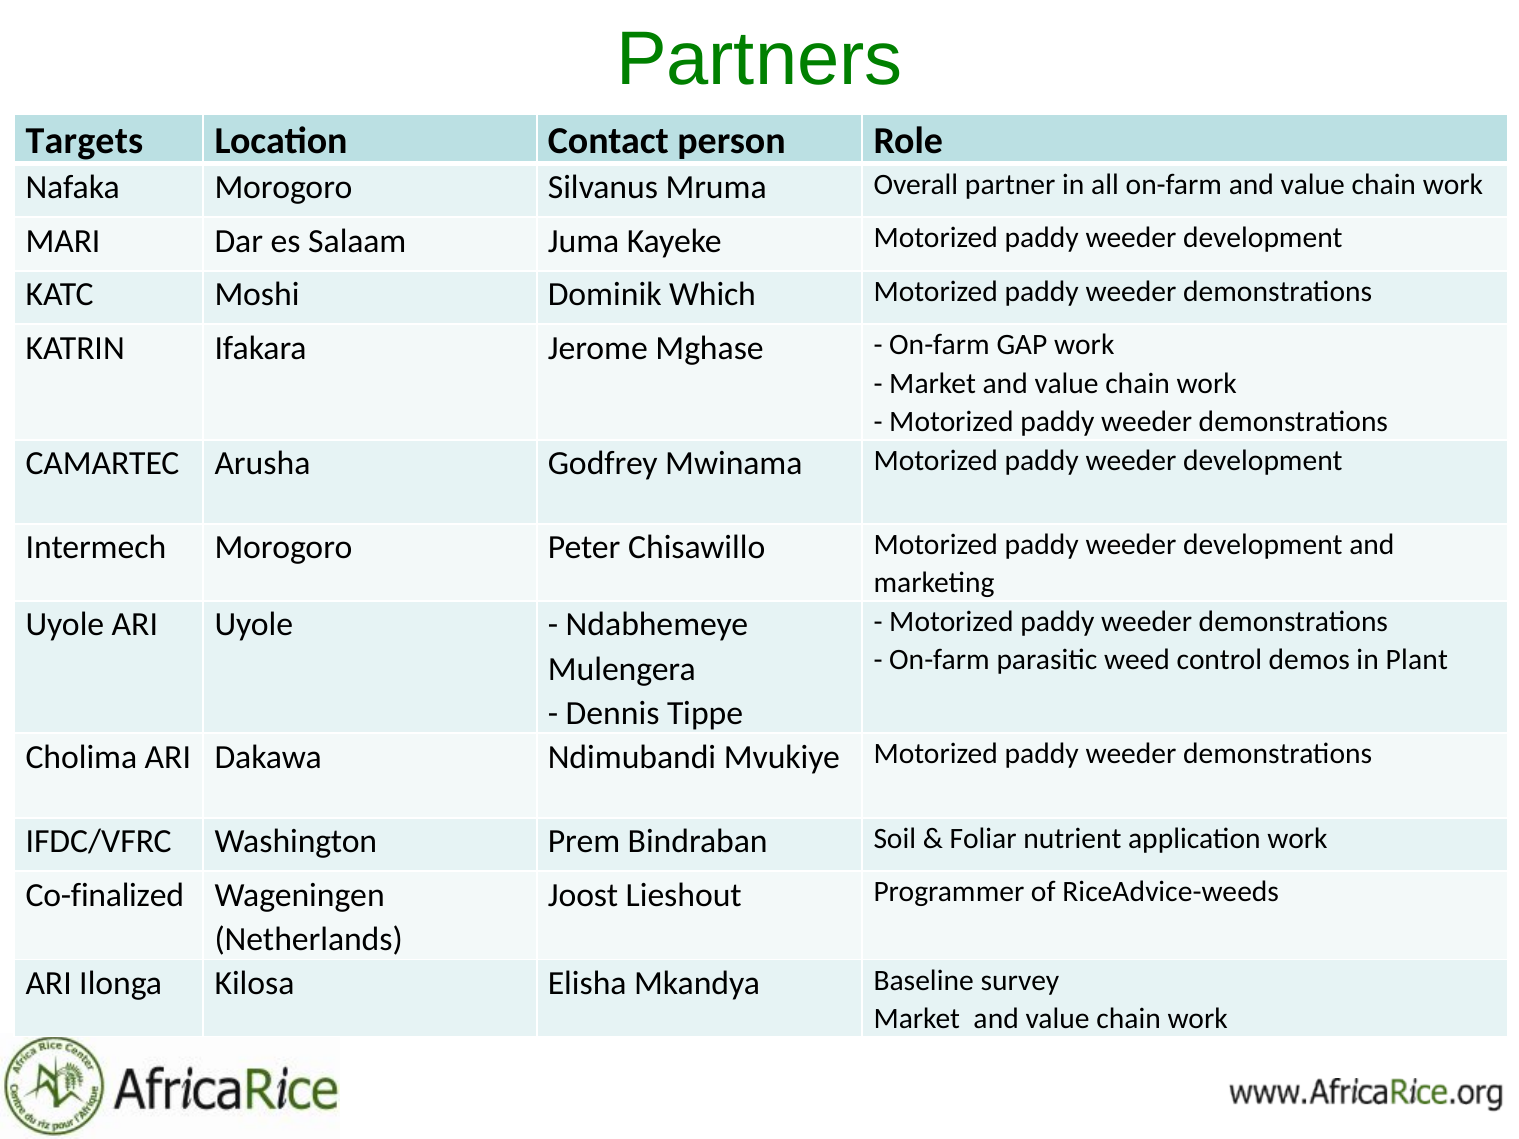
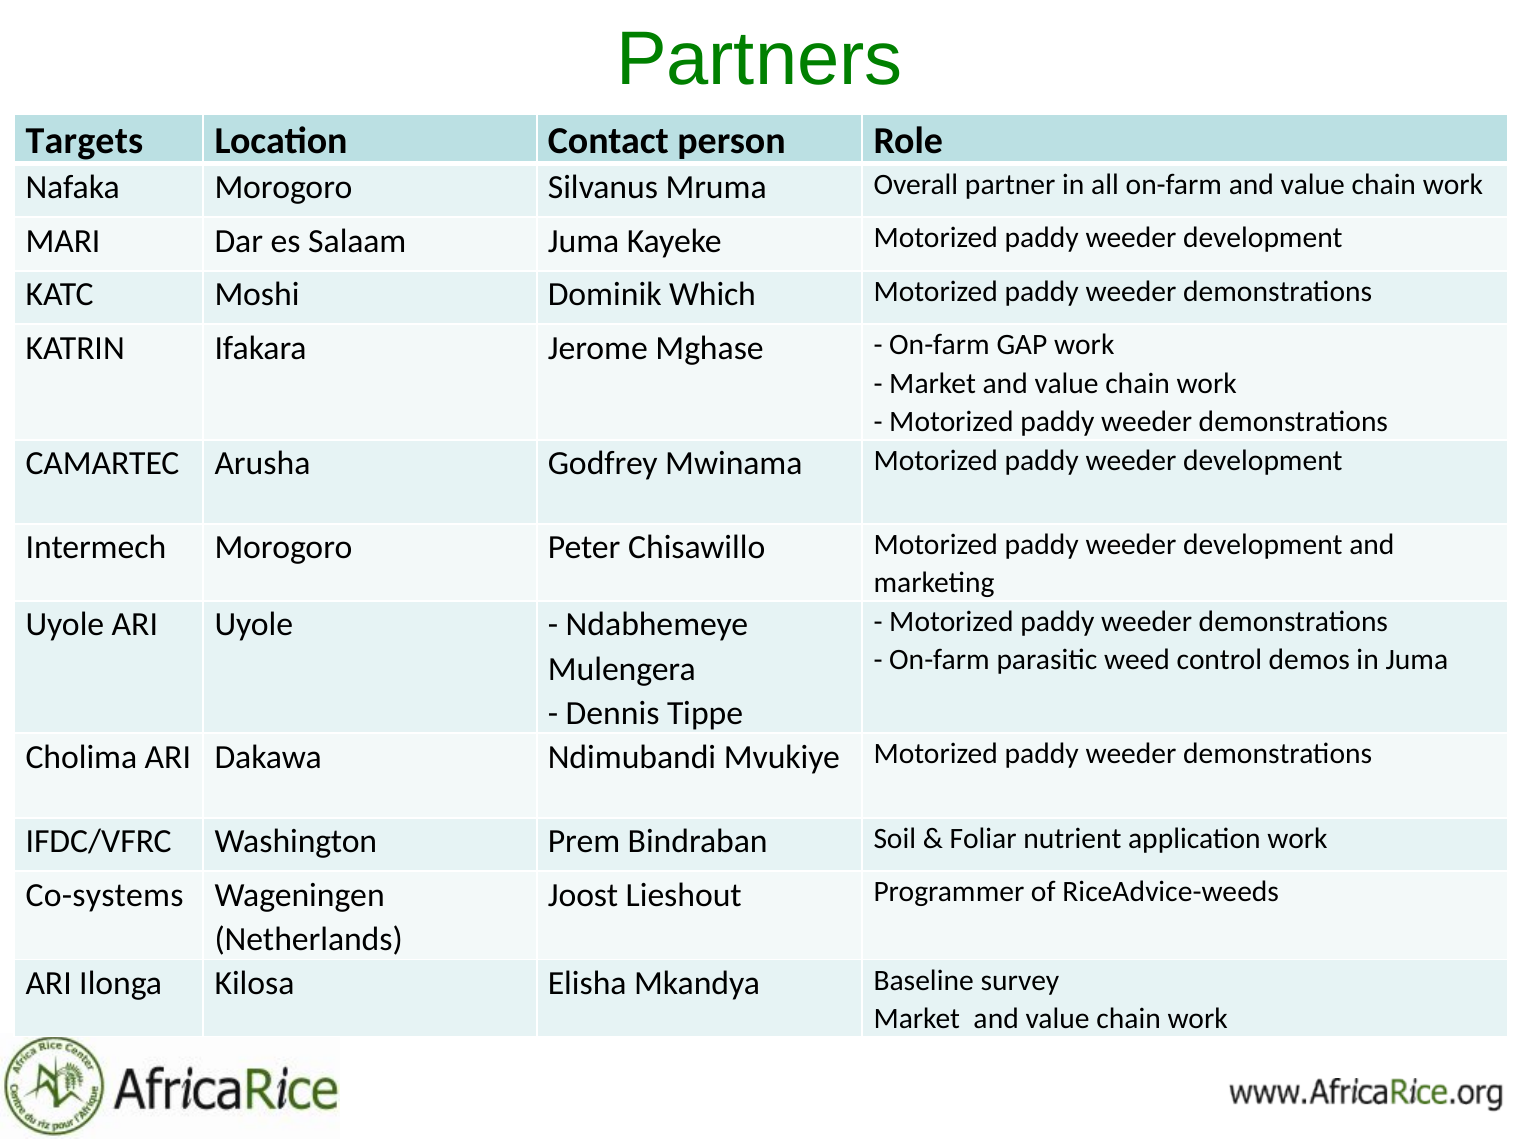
in Plant: Plant -> Juma
Co-finalized: Co-finalized -> Co-systems
